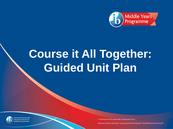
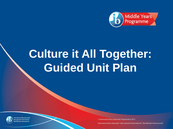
Course: Course -> Culture
